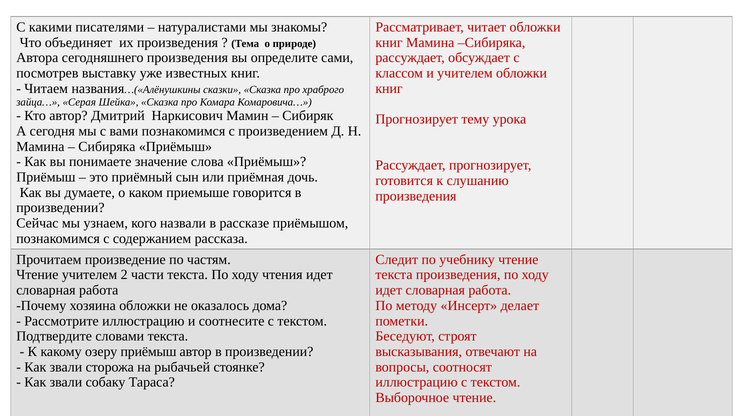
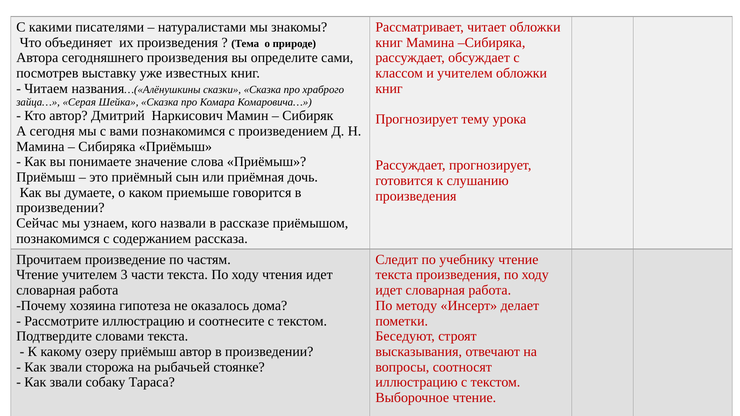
2: 2 -> 3
хозяина обложки: обложки -> гипотеза
